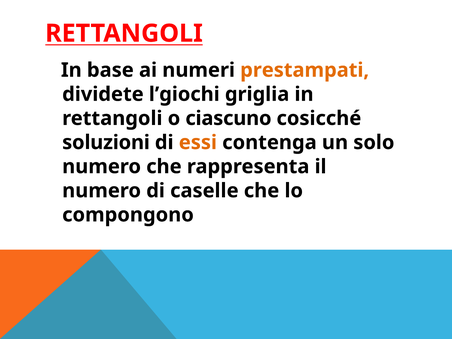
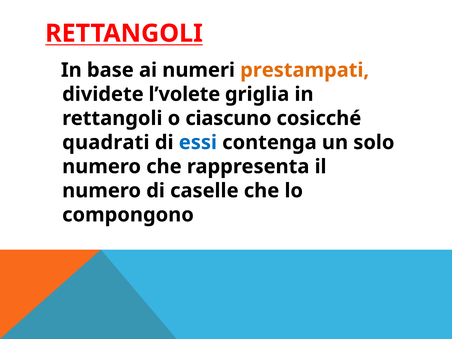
l’giochi: l’giochi -> l’volete
soluzioni: soluzioni -> quadrati
essi colour: orange -> blue
